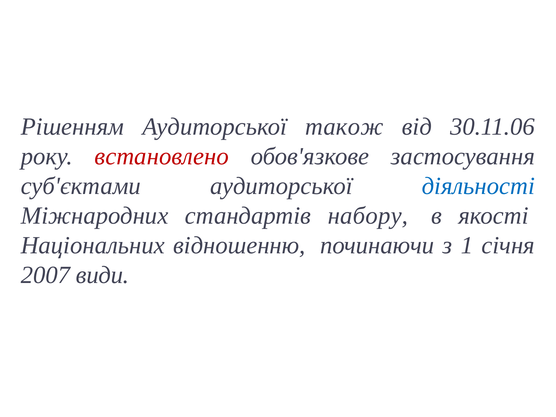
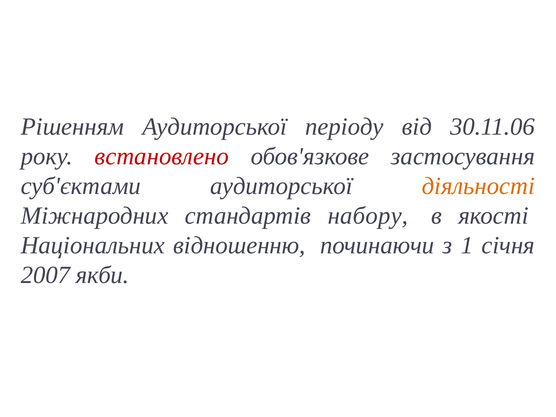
також: також -> періоду
діяльності colour: blue -> orange
види: види -> якби
